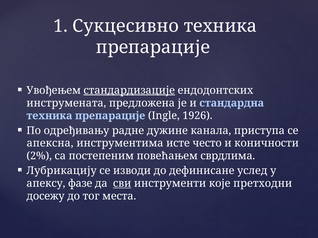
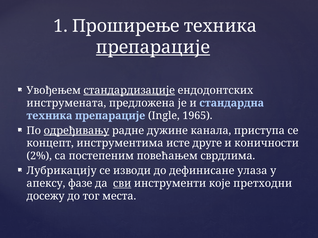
Сукцесивно: Сукцесивно -> Проширење
препарације at (153, 47) underline: none -> present
1926: 1926 -> 1965
одређивању underline: none -> present
апексна: апексна -> концепт
често: често -> друге
услед: услед -> улаза
